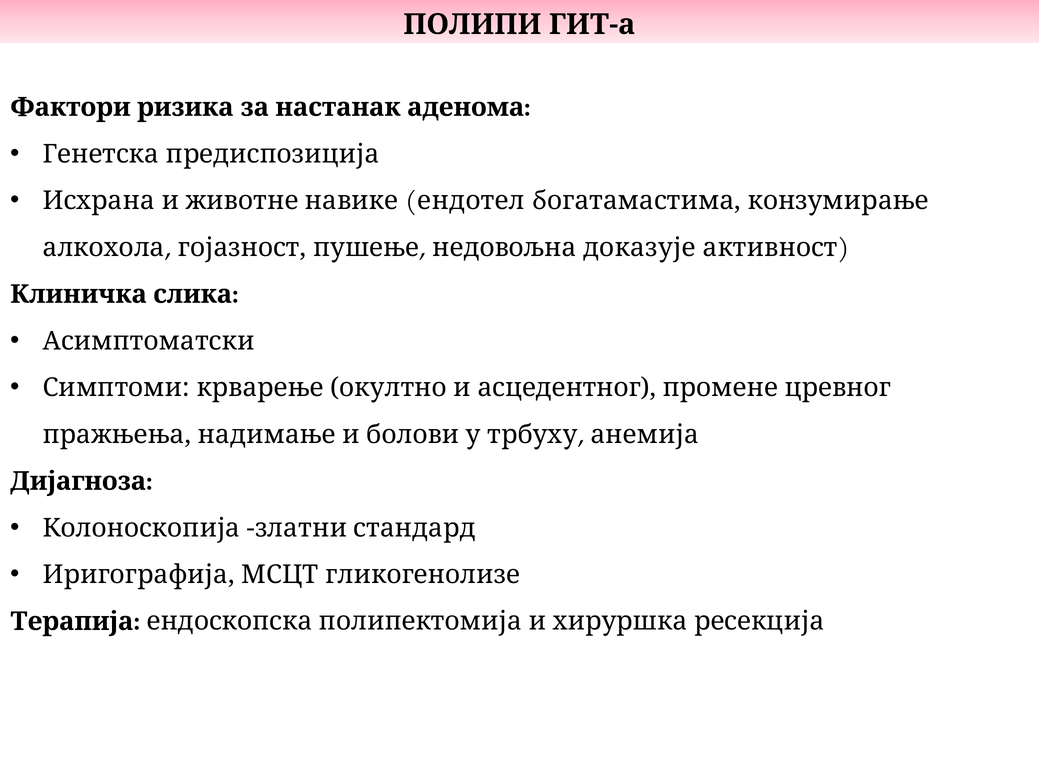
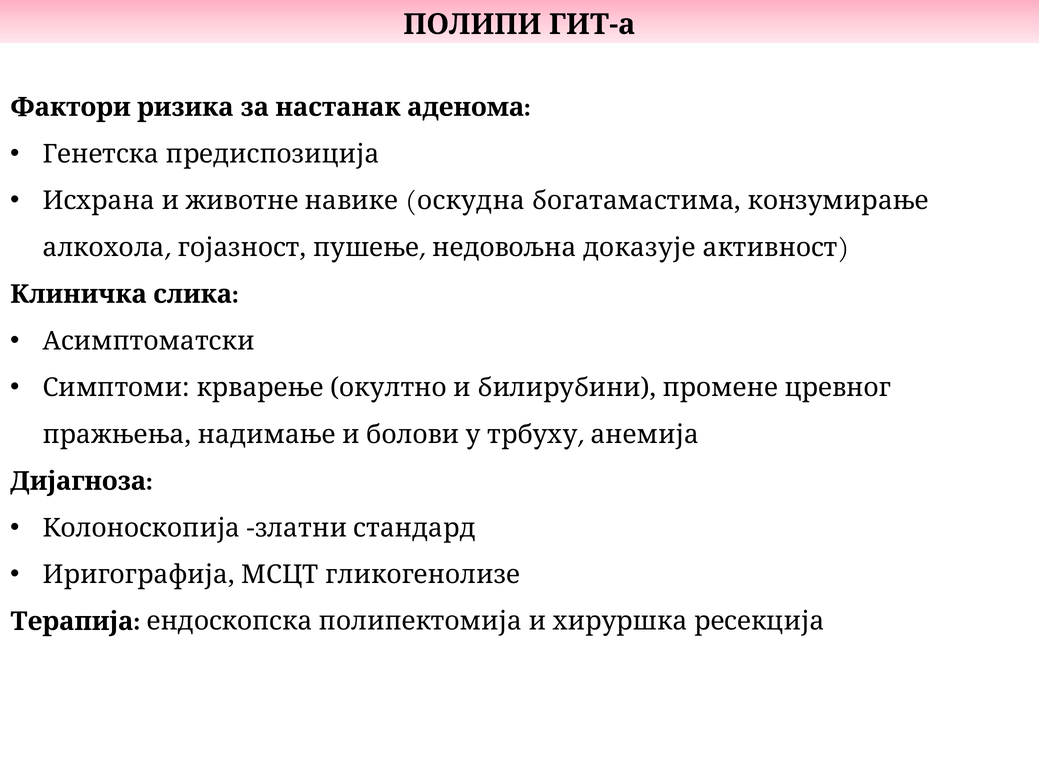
ендотел: ендотел -> оскудна
асцедентног: асцедентног -> билирубини
